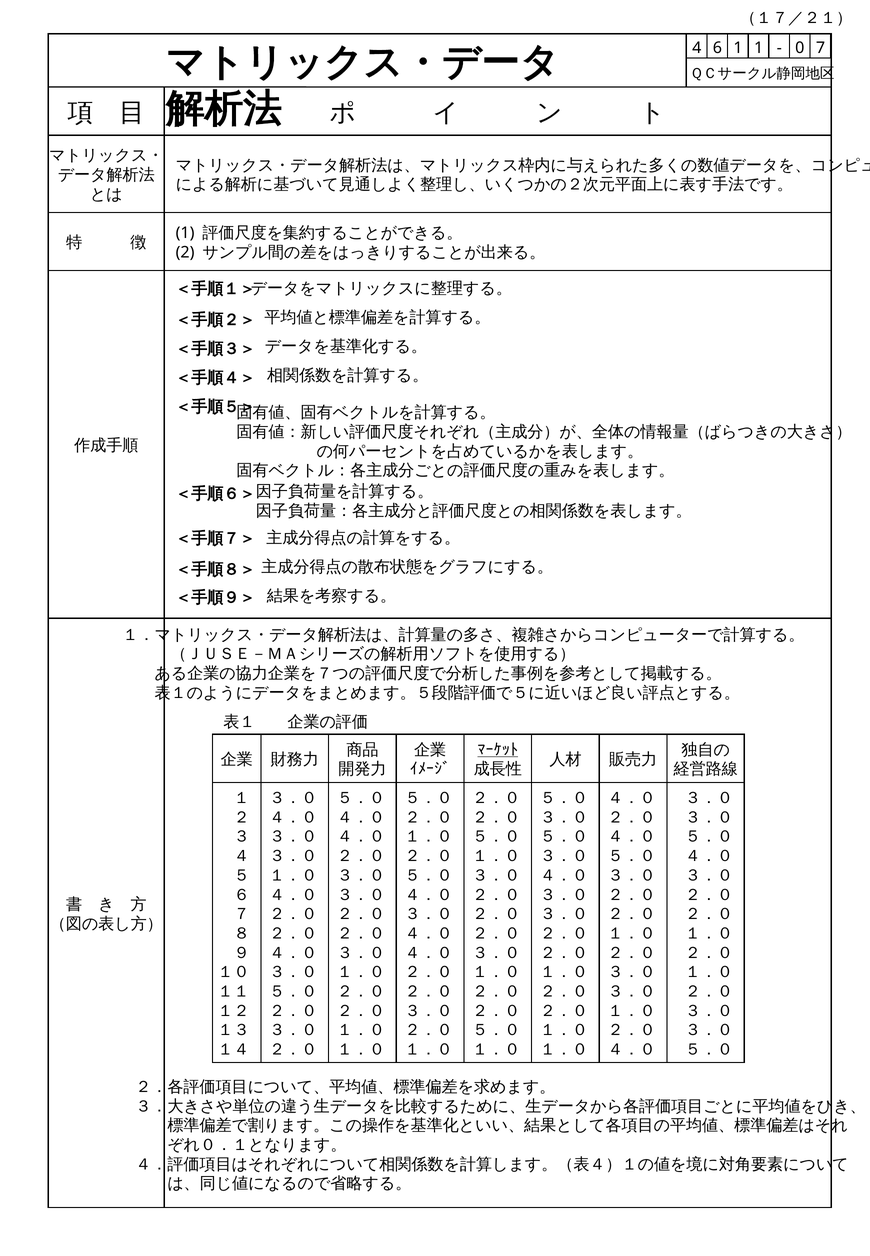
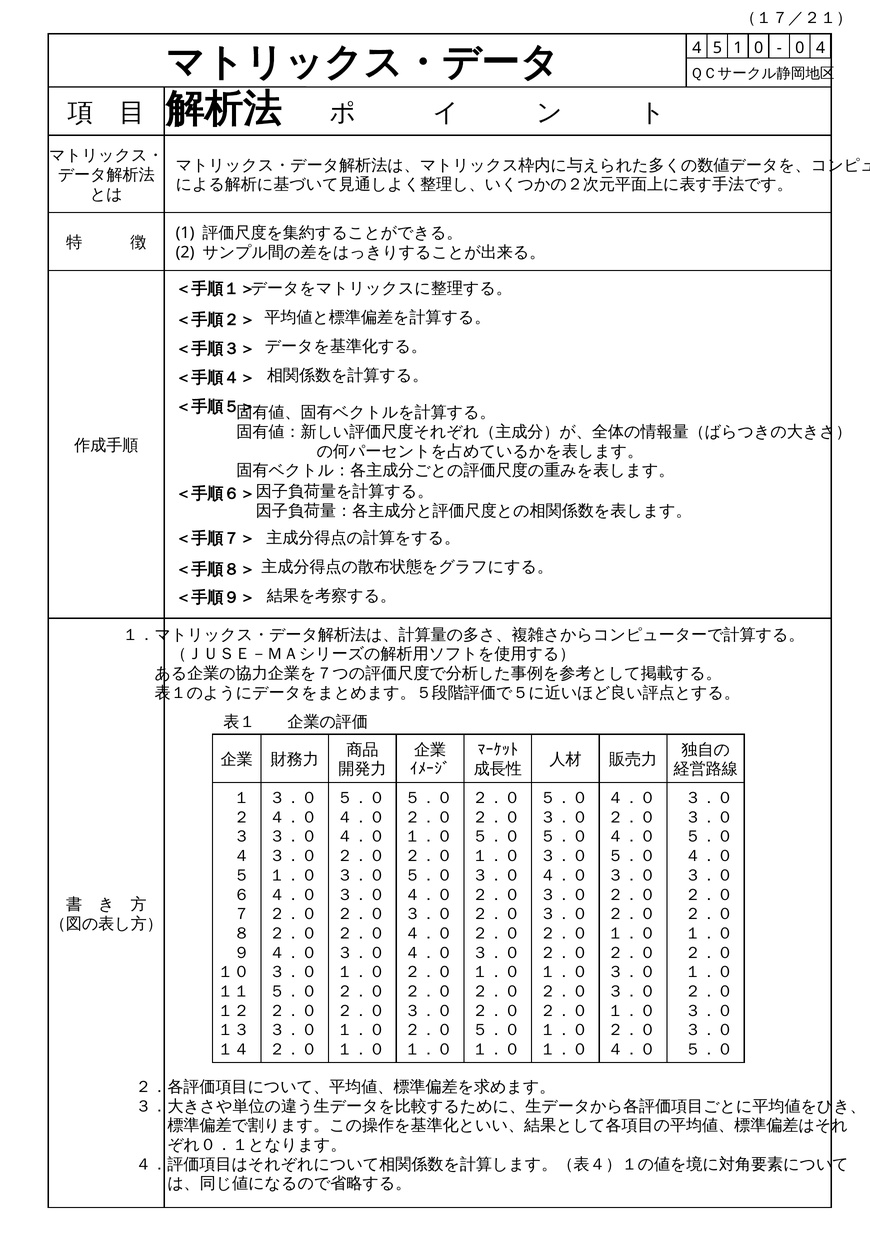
6: 6 -> 5
1 1: 1 -> 0
0 7: 7 -> 4
ﾏｰｹｯﾄ underline: present -> none
